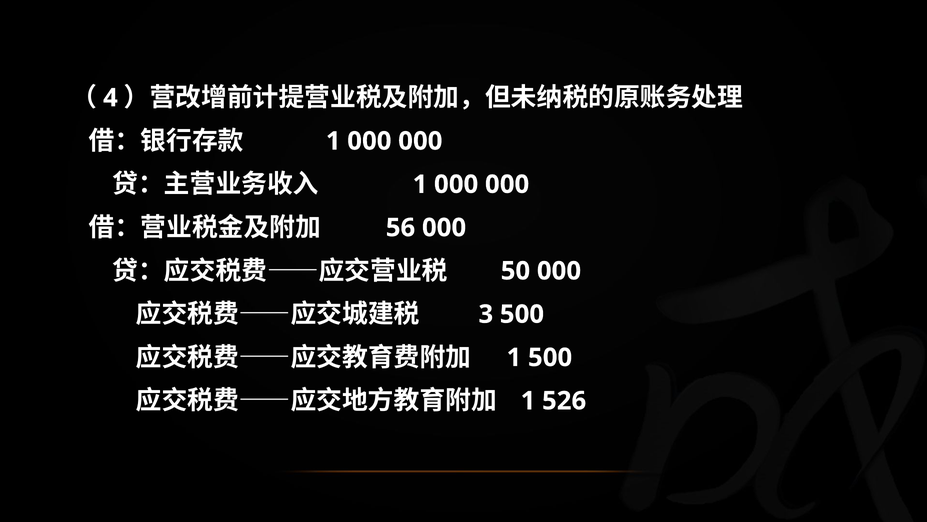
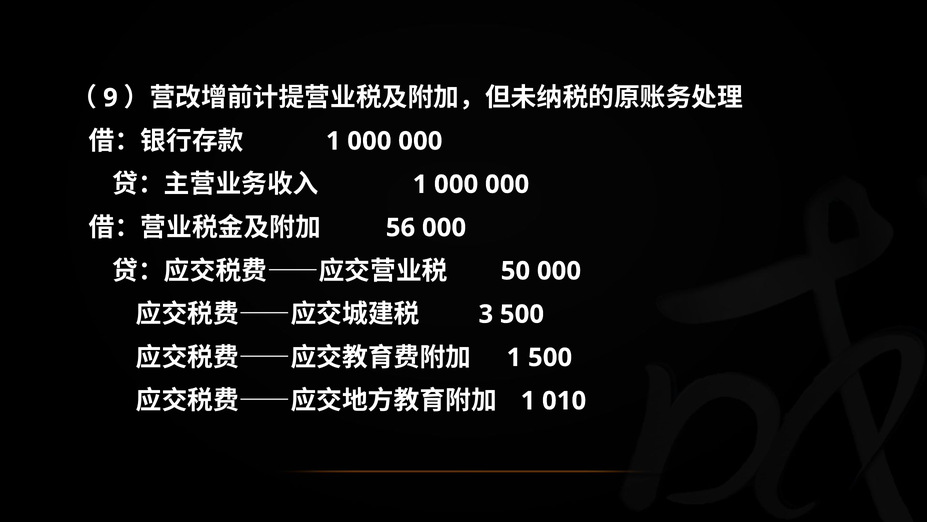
4: 4 -> 9
526: 526 -> 010
